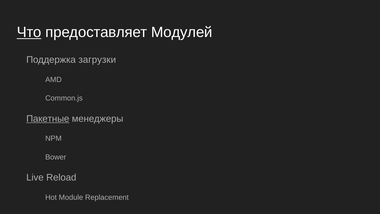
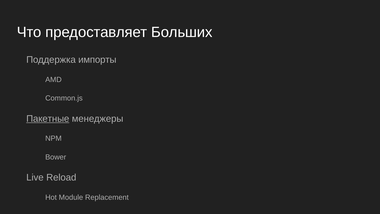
Что underline: present -> none
Модулей: Модулей -> Больших
загрузки: загрузки -> импорты
